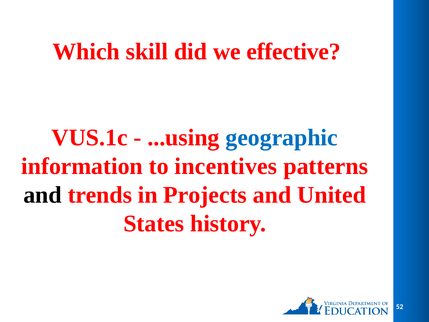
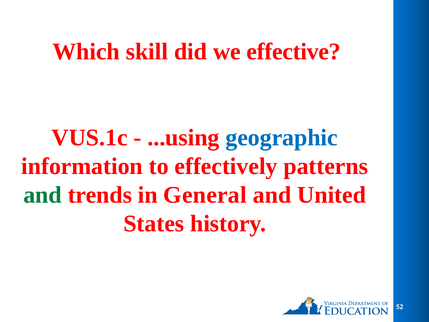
incentives: incentives -> effectively
and at (43, 195) colour: black -> green
Projects: Projects -> General
